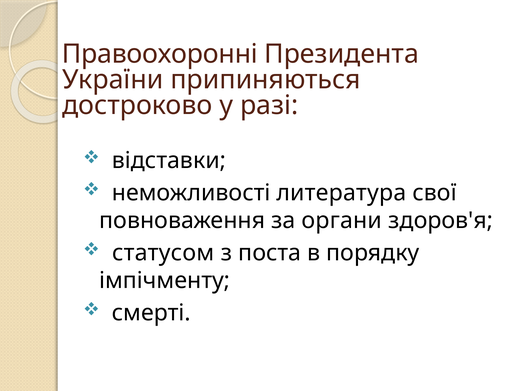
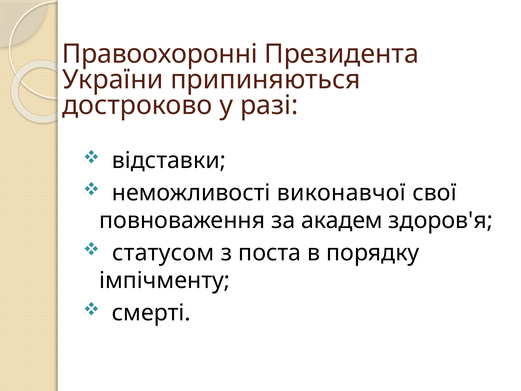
литература: литература -> виконавчої
органи: органи -> академ
